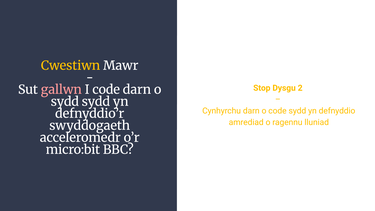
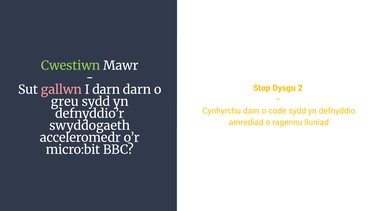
Cwestiwn colour: yellow -> light green
I code: code -> darn
sydd at (65, 102): sydd -> greu
